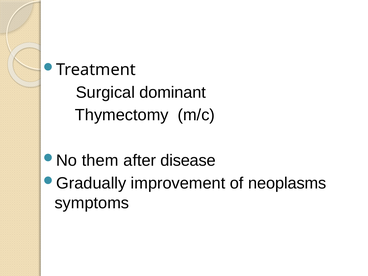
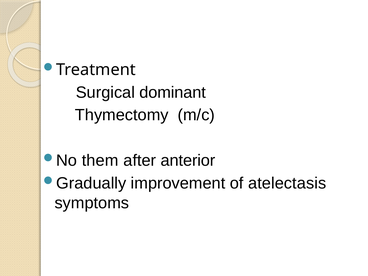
disease: disease -> anterior
neoplasms: neoplasms -> atelectasis
